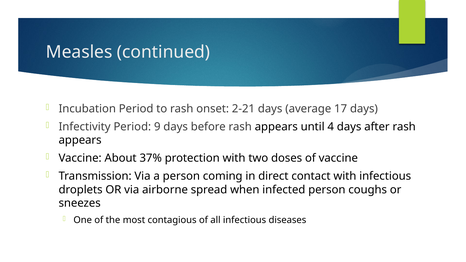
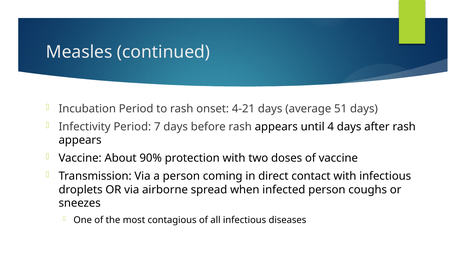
2-21: 2-21 -> 4-21
17: 17 -> 51
9: 9 -> 7
37%: 37% -> 90%
